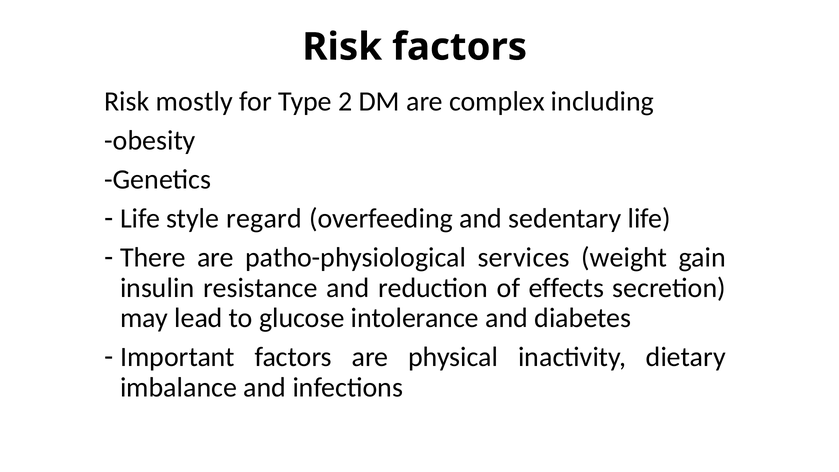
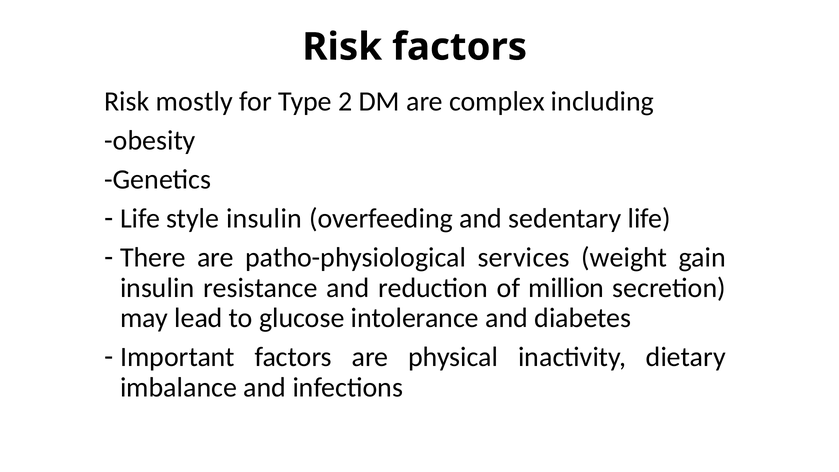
style regard: regard -> insulin
effects: effects -> million
